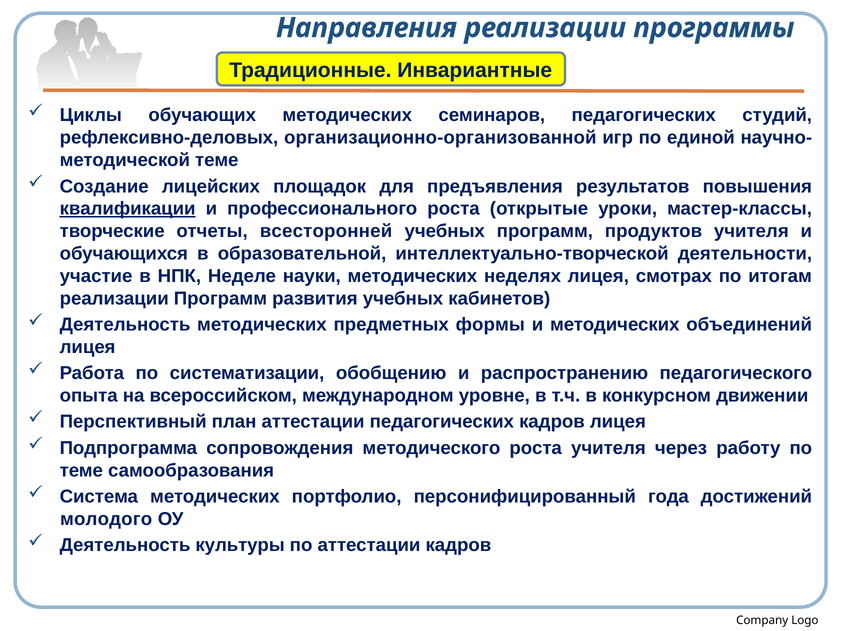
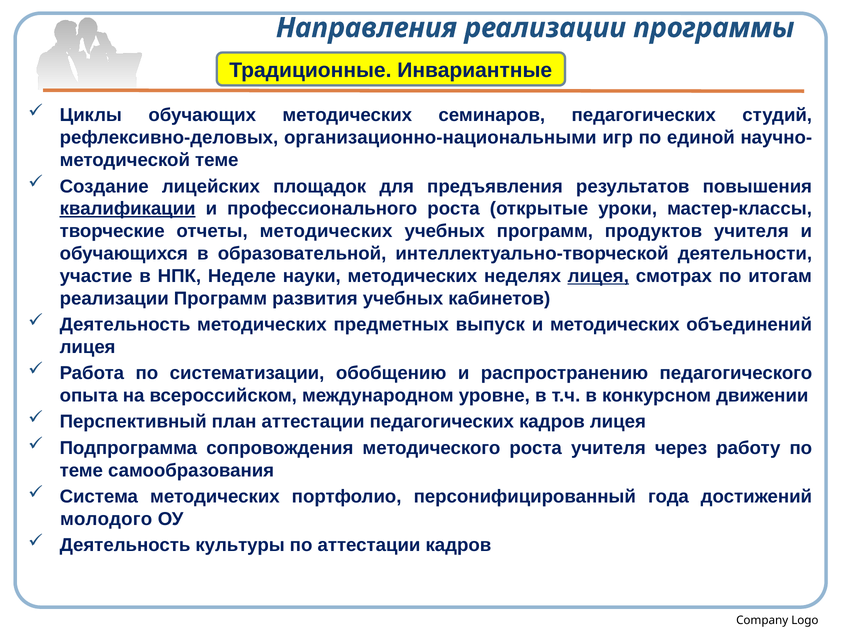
организационно-организованной: организационно-организованной -> организационно-национальными
отчеты всесторонней: всесторонней -> методических
лицея at (598, 276) underline: none -> present
формы: формы -> выпуск
